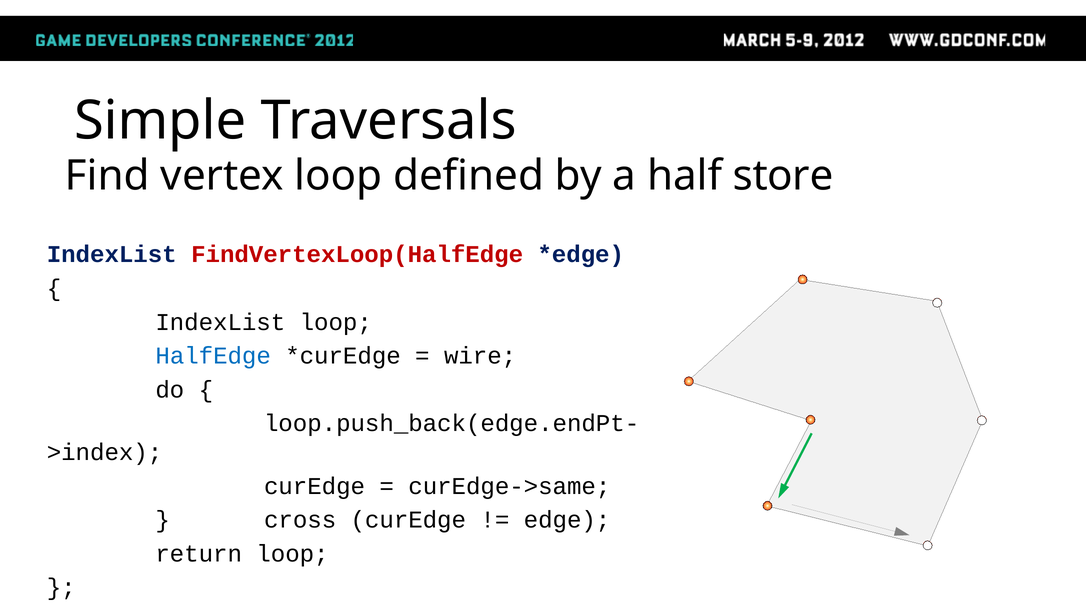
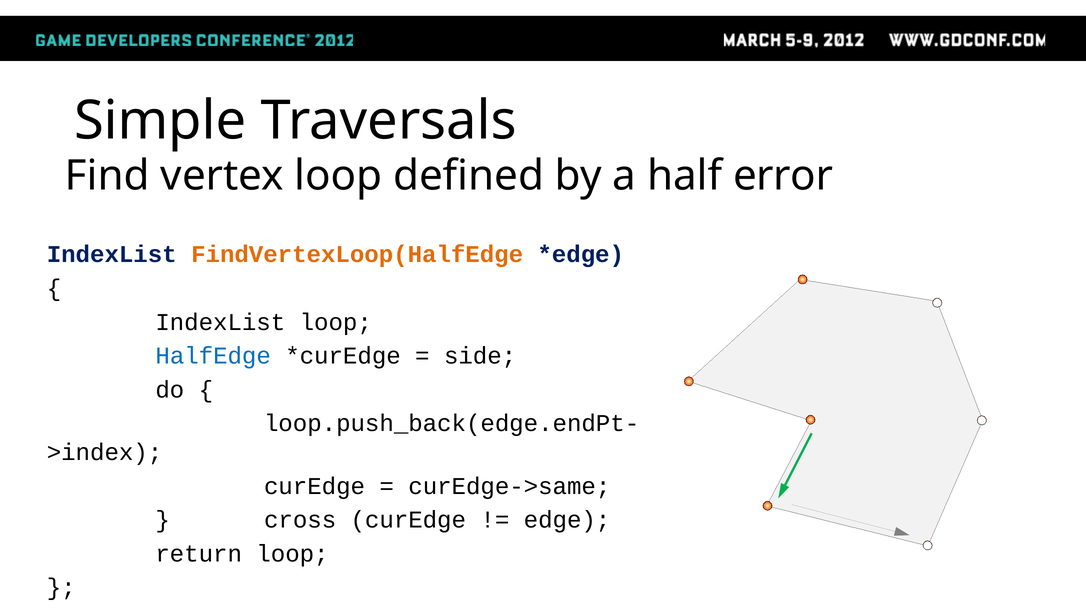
store: store -> error
FindVertexLoop(HalfEdge colour: red -> orange
wire: wire -> side
